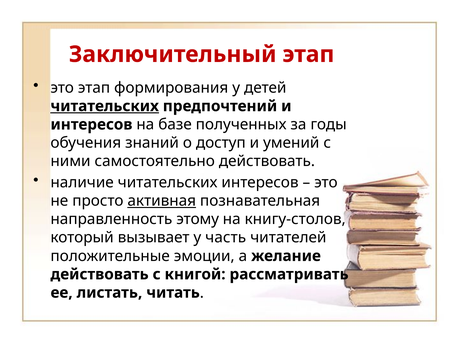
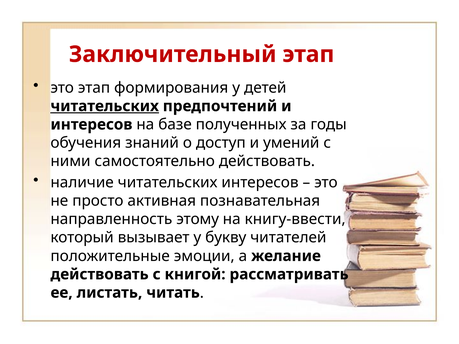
активная underline: present -> none
книгу-столов: книгу-столов -> книгу-ввести
часть: часть -> букву
